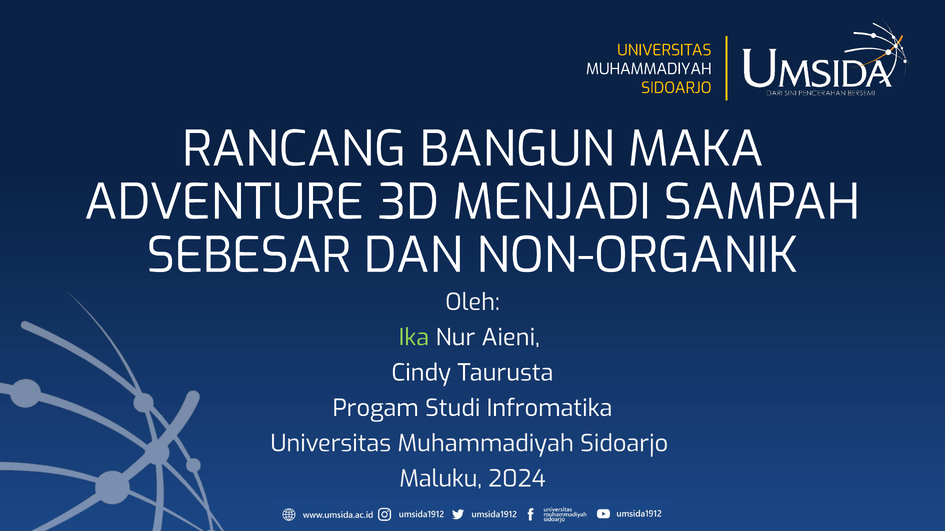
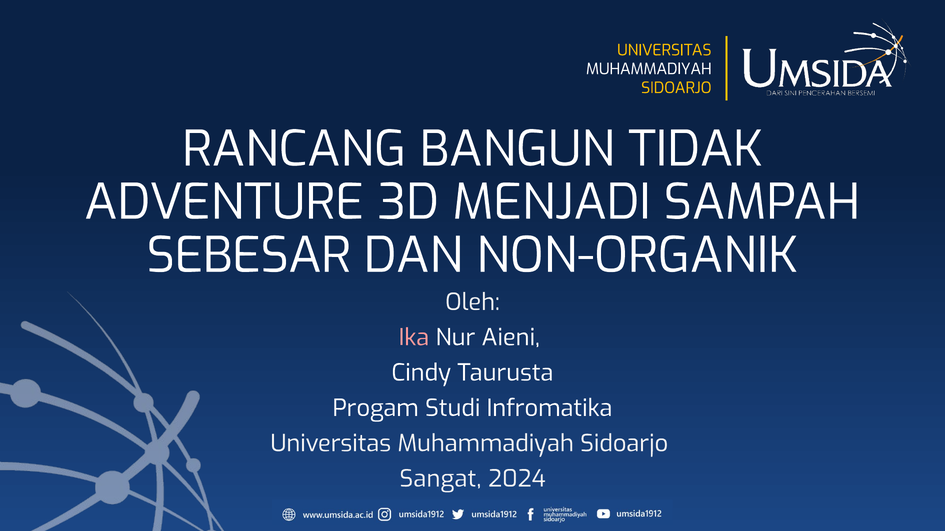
MAKA: MAKA -> TIDAK
Ika colour: light green -> pink
Maluku: Maluku -> Sangat
